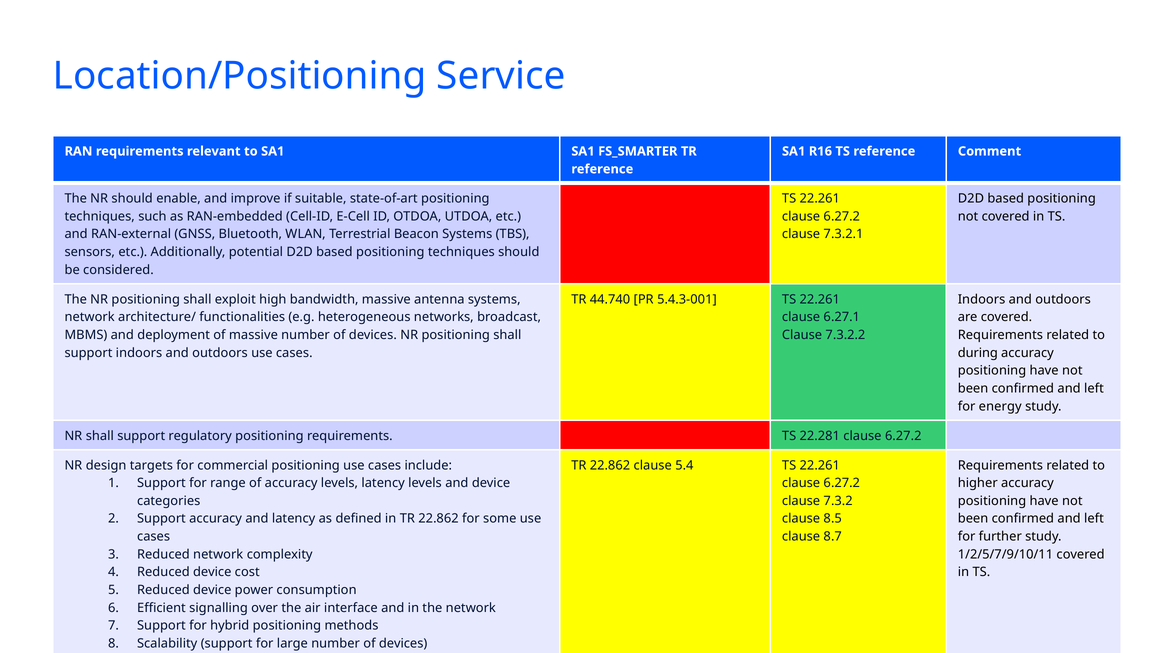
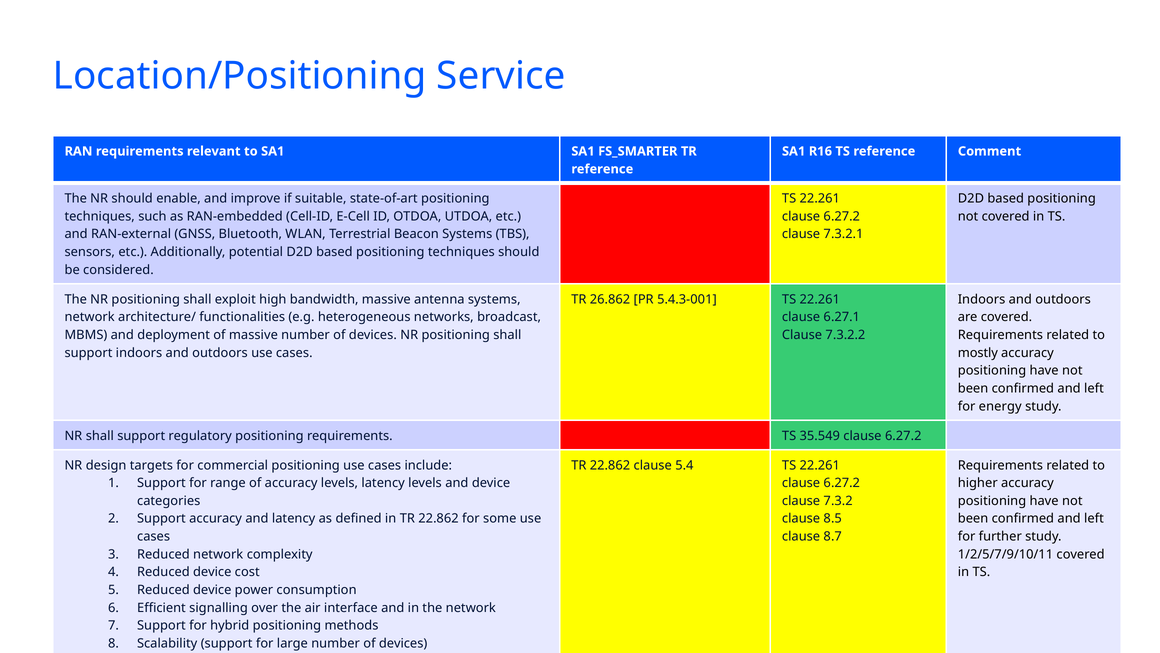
44.740: 44.740 -> 26.862
during: during -> mostly
22.281: 22.281 -> 35.549
